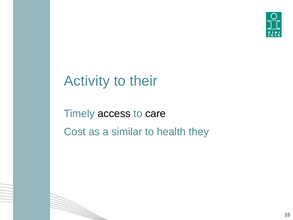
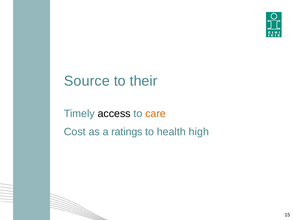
Activity: Activity -> Source
care colour: black -> orange
similar: similar -> ratings
they: they -> high
